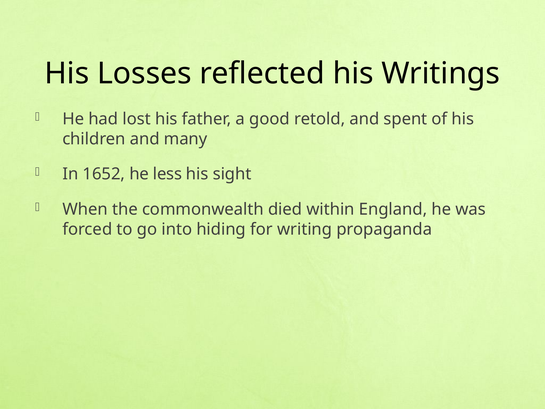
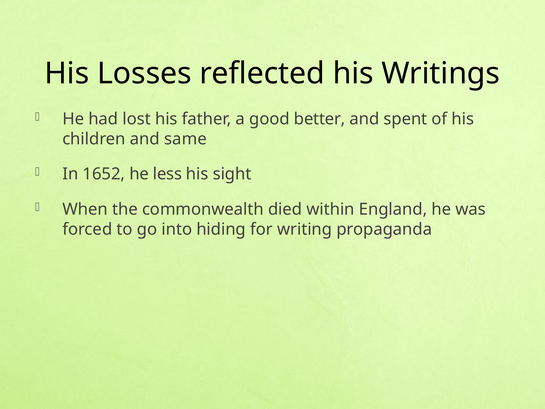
retold: retold -> better
many: many -> same
